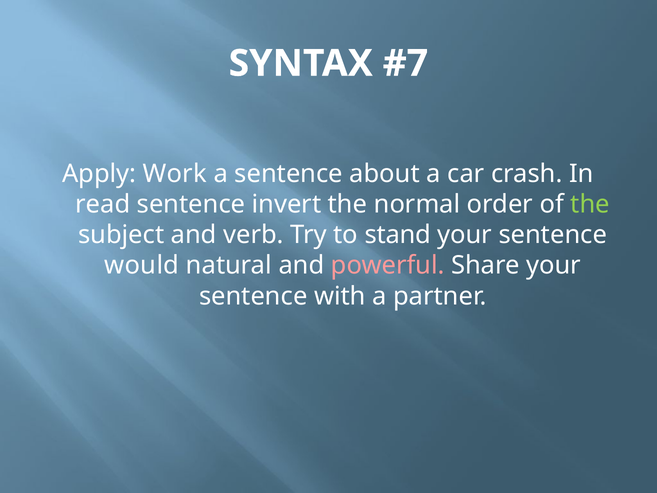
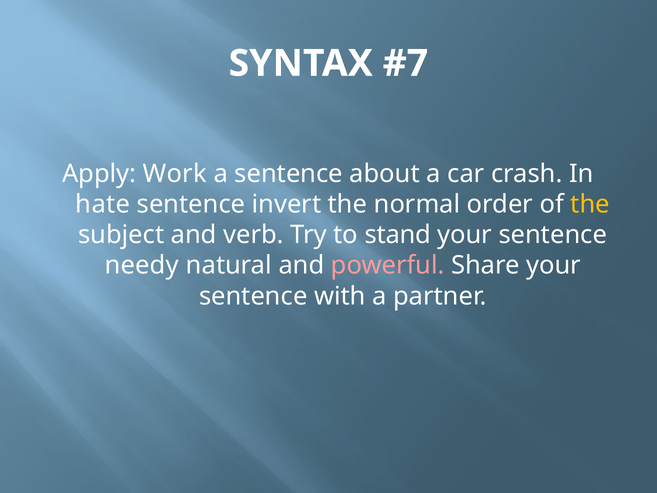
read: read -> hate
the at (590, 204) colour: light green -> yellow
would: would -> needy
